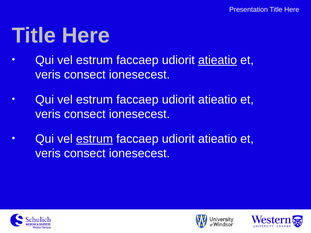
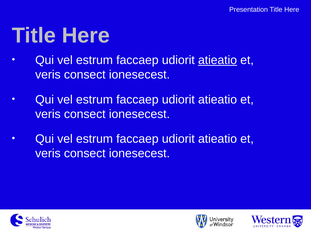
estrum at (94, 139) underline: present -> none
